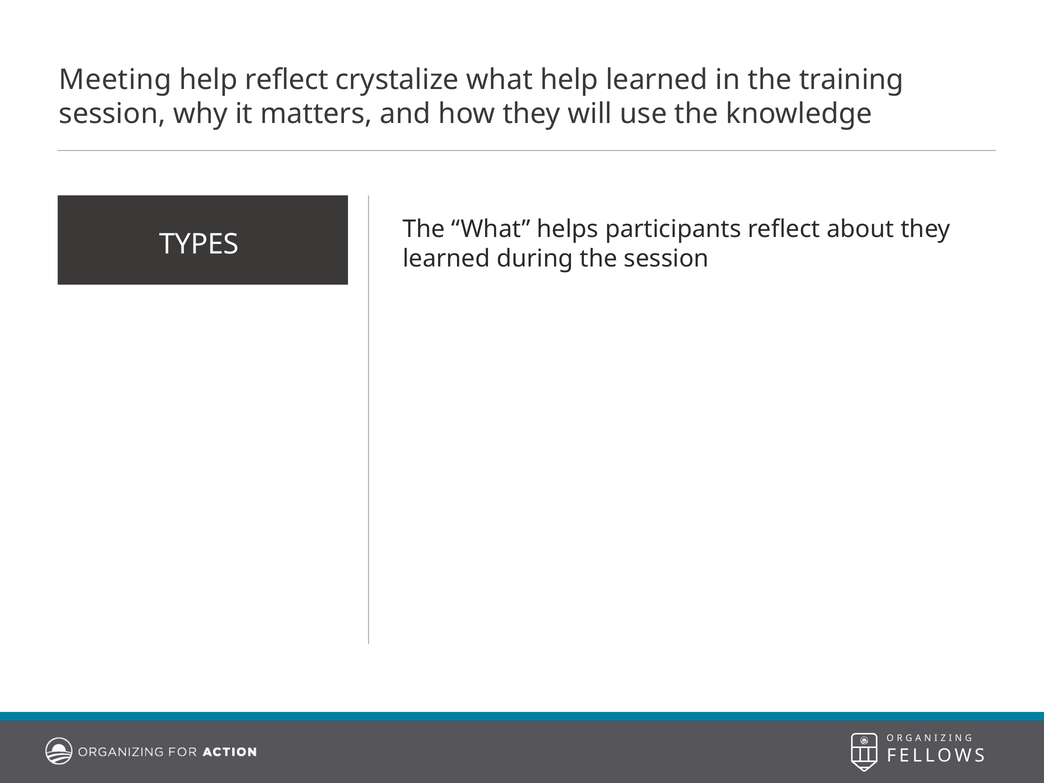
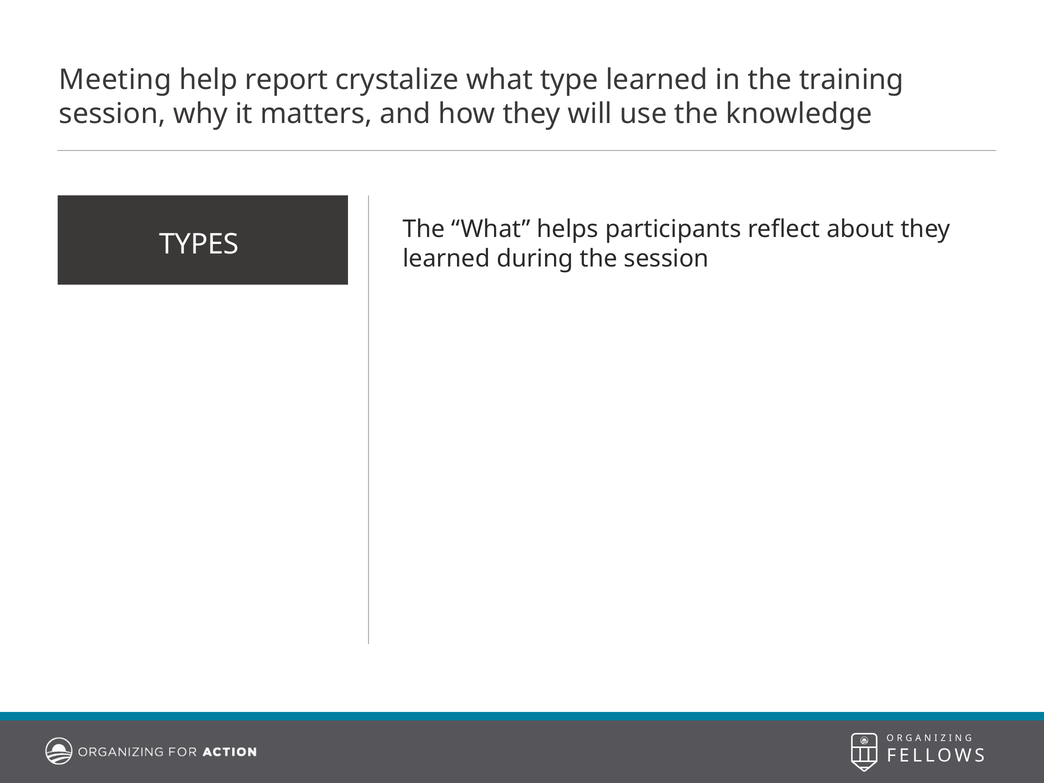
help reflect: reflect -> report
what help: help -> type
